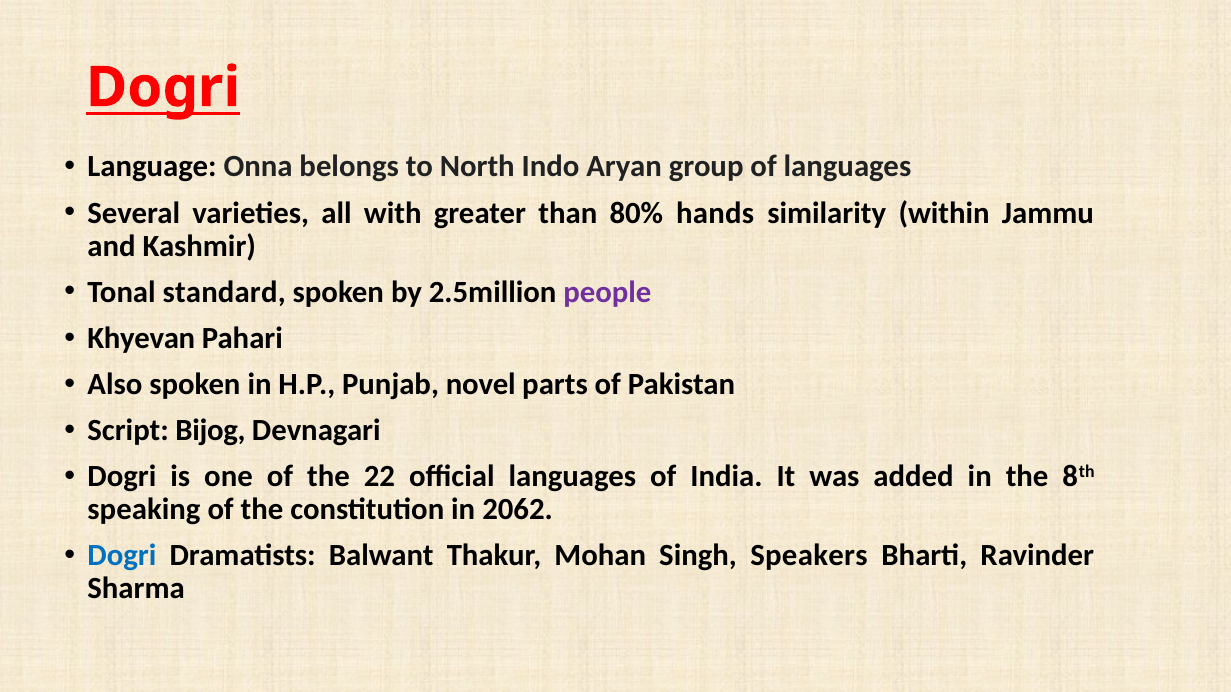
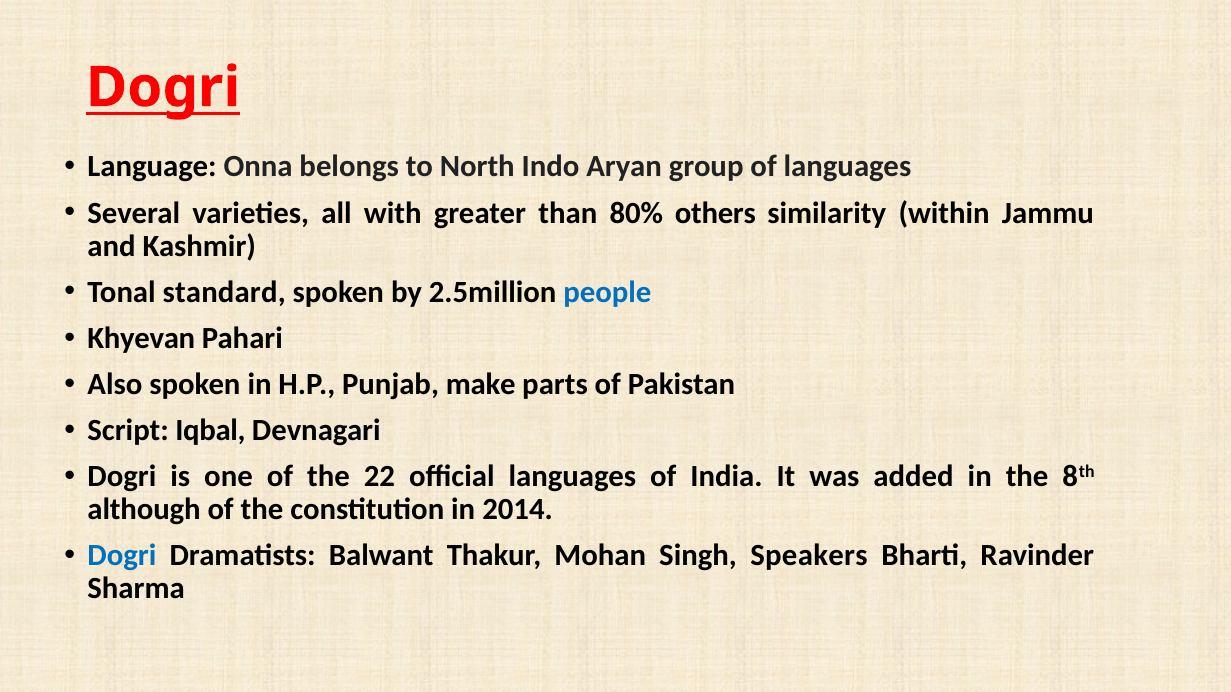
hands: hands -> others
people colour: purple -> blue
novel: novel -> make
Bijog: Bijog -> Iqbal
speaking: speaking -> although
2062: 2062 -> 2014
